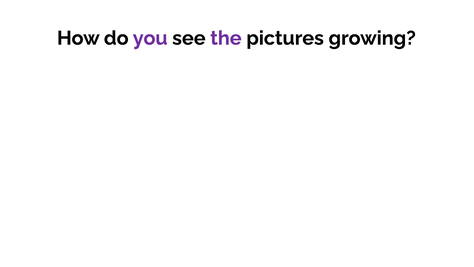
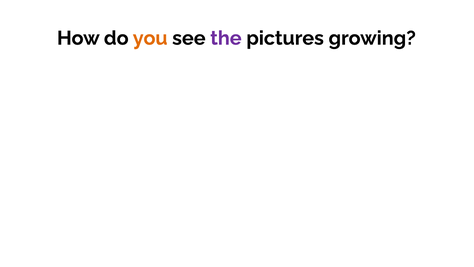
you colour: purple -> orange
